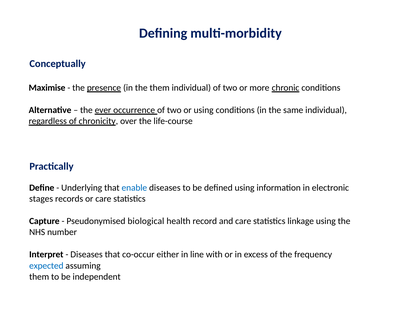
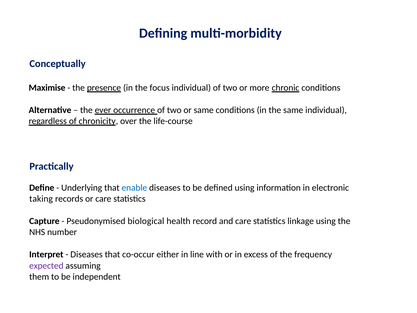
the them: them -> focus
or using: using -> same
stages: stages -> taking
expected colour: blue -> purple
